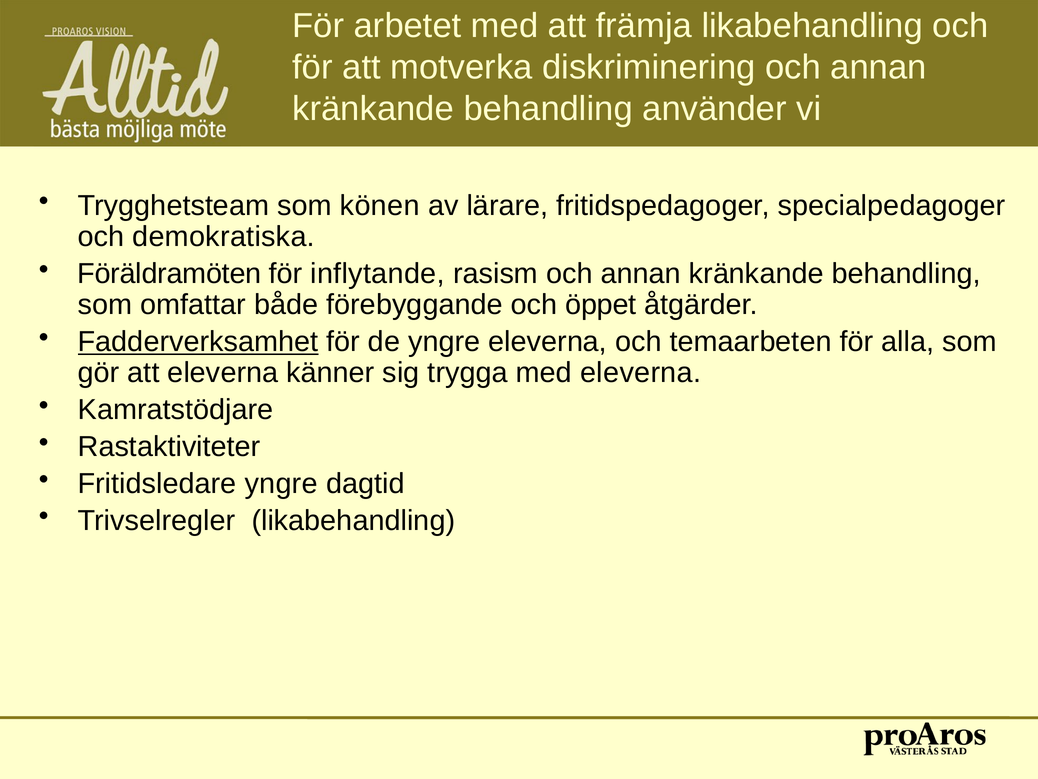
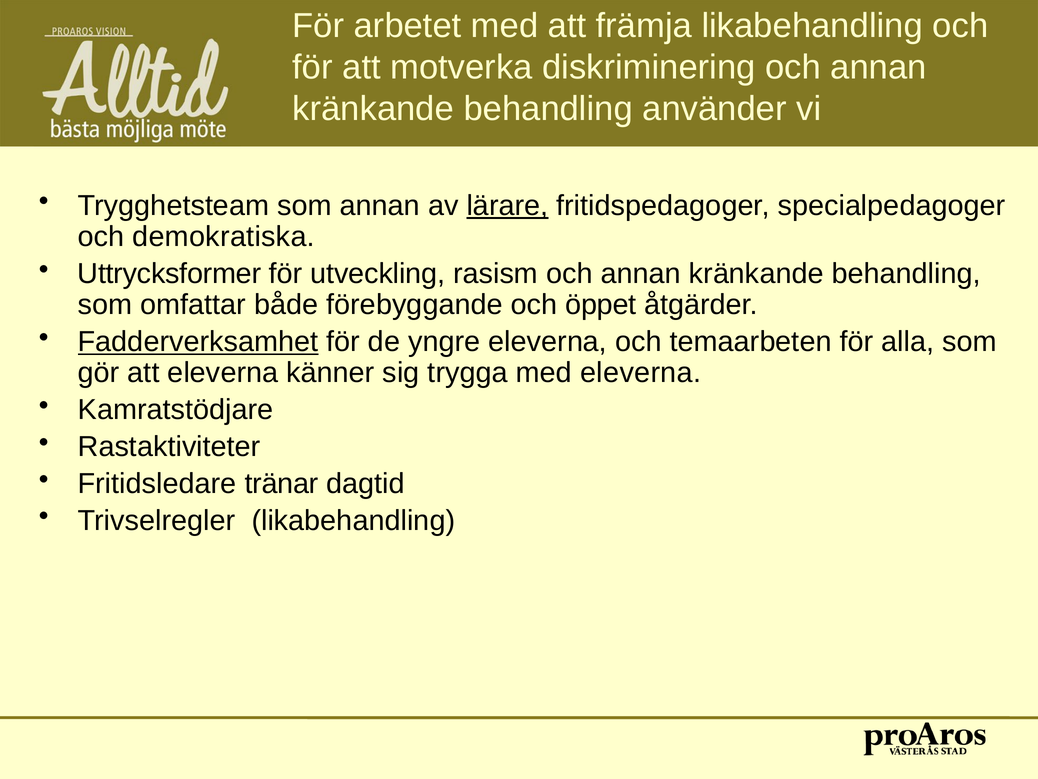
som könen: könen -> annan
lärare underline: none -> present
Föräldramöten: Föräldramöten -> Uttrycksformer
inflytande: inflytande -> utveckling
Fritidsledare yngre: yngre -> tränar
